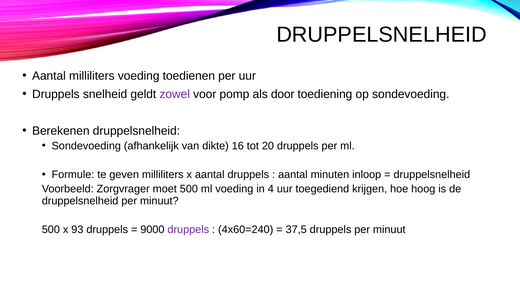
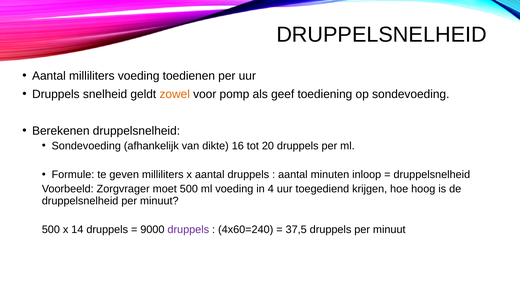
zowel colour: purple -> orange
door: door -> geef
93: 93 -> 14
